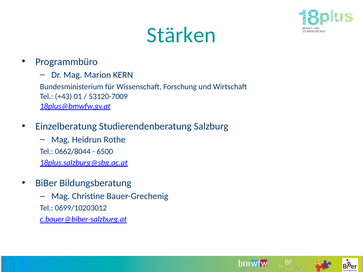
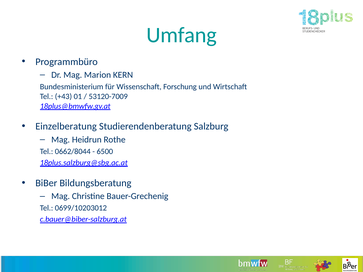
Stärken: Stärken -> Umfang
